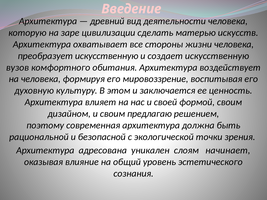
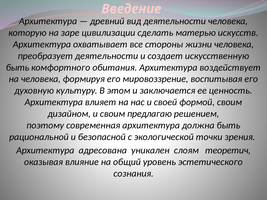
преобразует искусственную: искусственную -> деятельности
вузов at (17, 68): вузов -> быть
начинает: начинает -> теоретич
